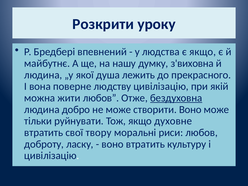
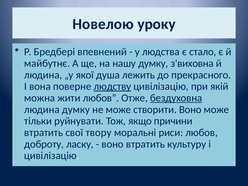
Розкрити: Розкрити -> Новелою
є якщо: якщо -> стало
людству underline: none -> present
людина добро: добро -> думку
духовне: духовне -> причини
